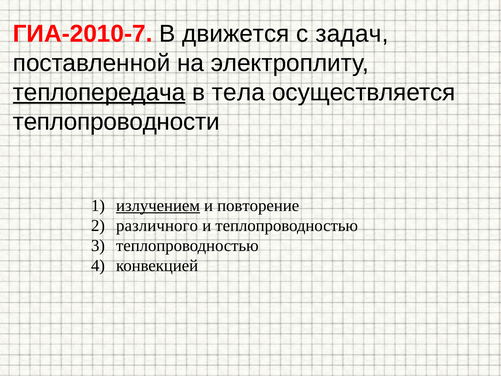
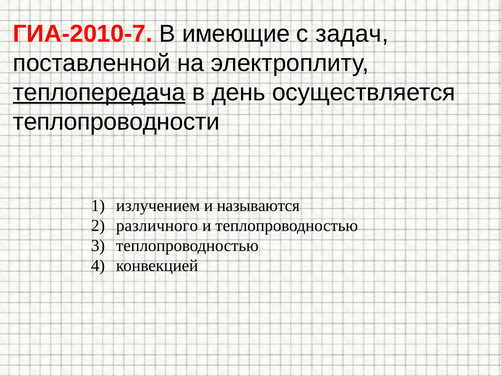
движется: движется -> имеющие
тела: тела -> день
излучением underline: present -> none
повторение: повторение -> называются
